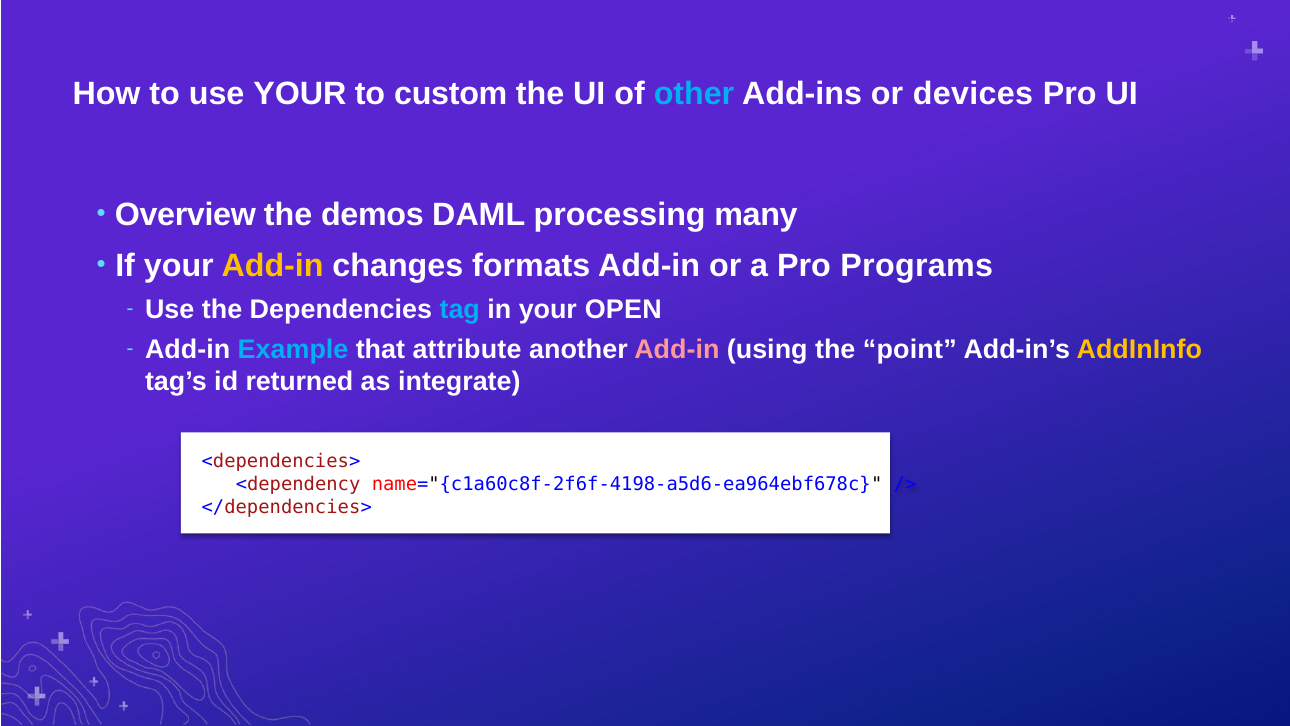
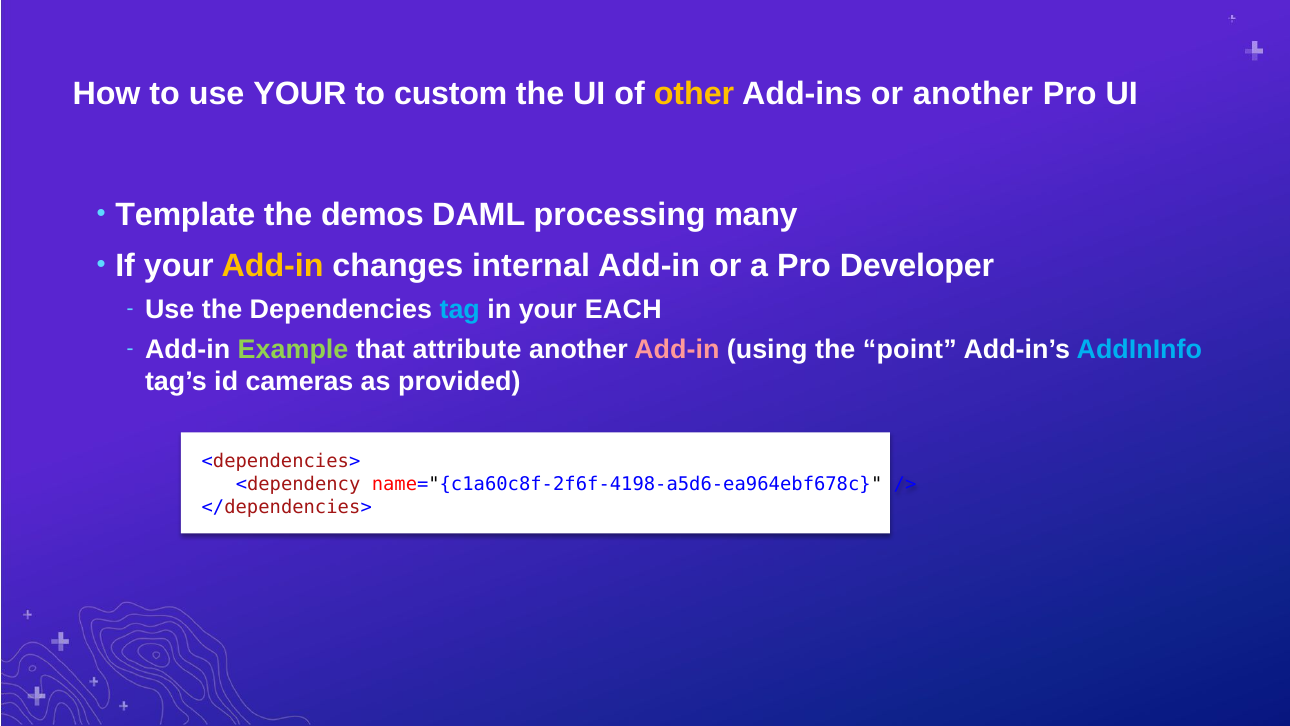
other colour: light blue -> yellow
or devices: devices -> another
Overview: Overview -> Template
formats: formats -> internal
Programs: Programs -> Developer
OPEN: OPEN -> EACH
Example colour: light blue -> light green
AddInInfo colour: yellow -> light blue
returned: returned -> cameras
integrate: integrate -> provided
